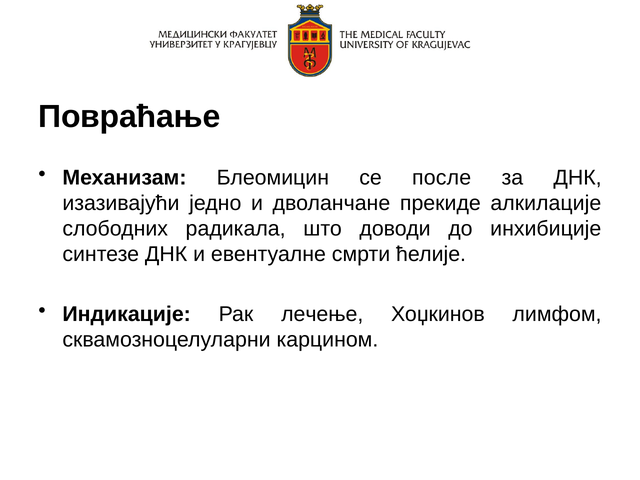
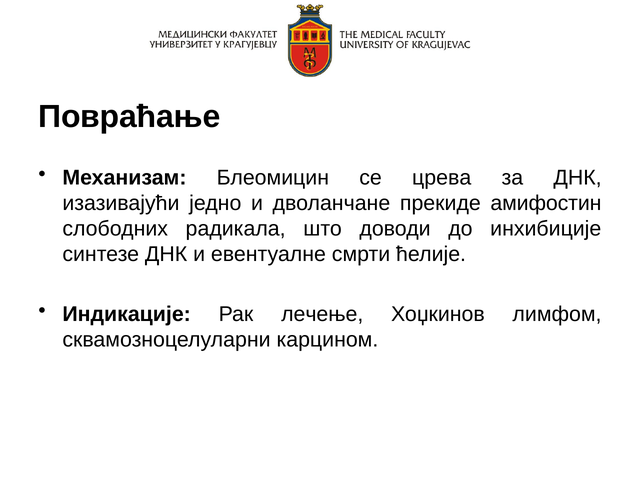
после: после -> црева
алкилације: алкилације -> амифостин
